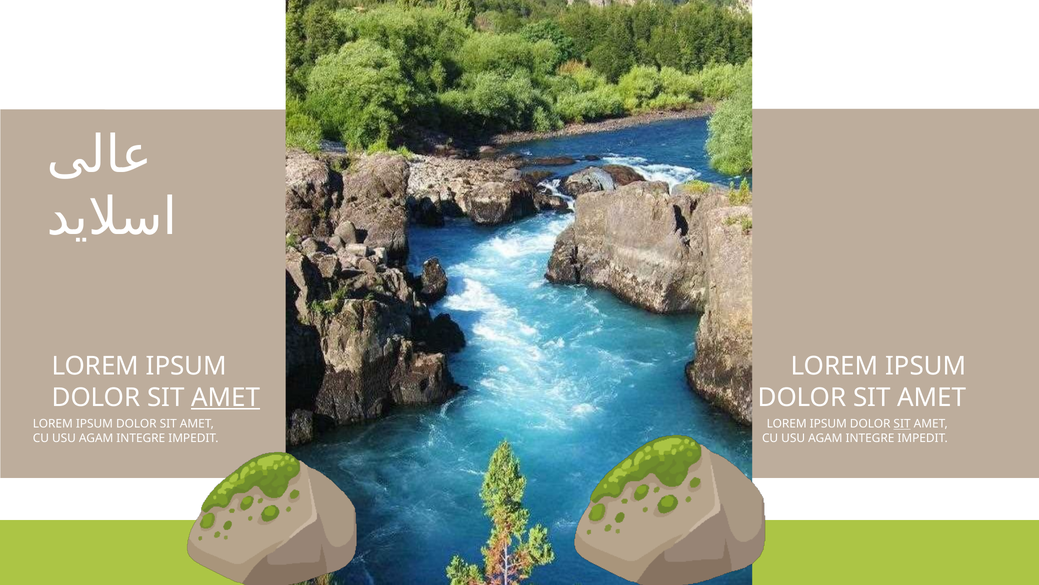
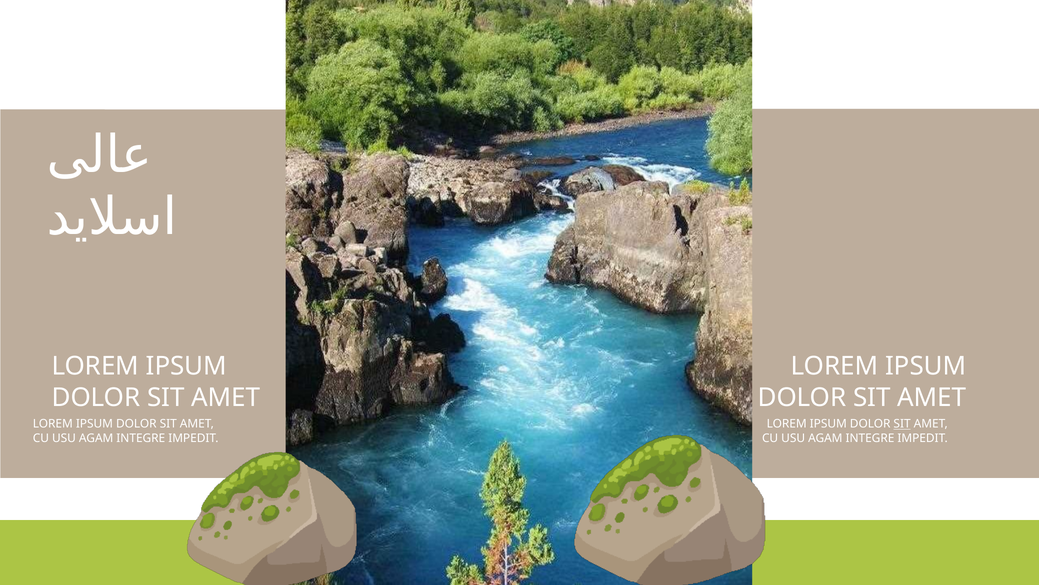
AMET at (226, 397) underline: present -> none
